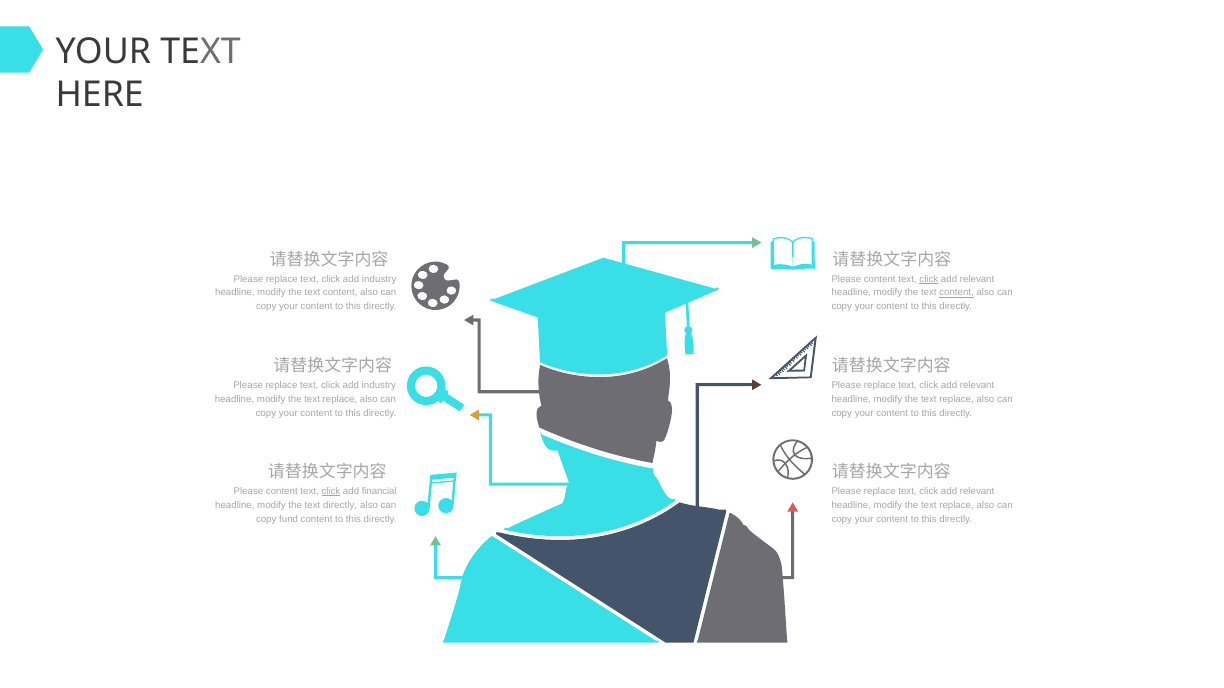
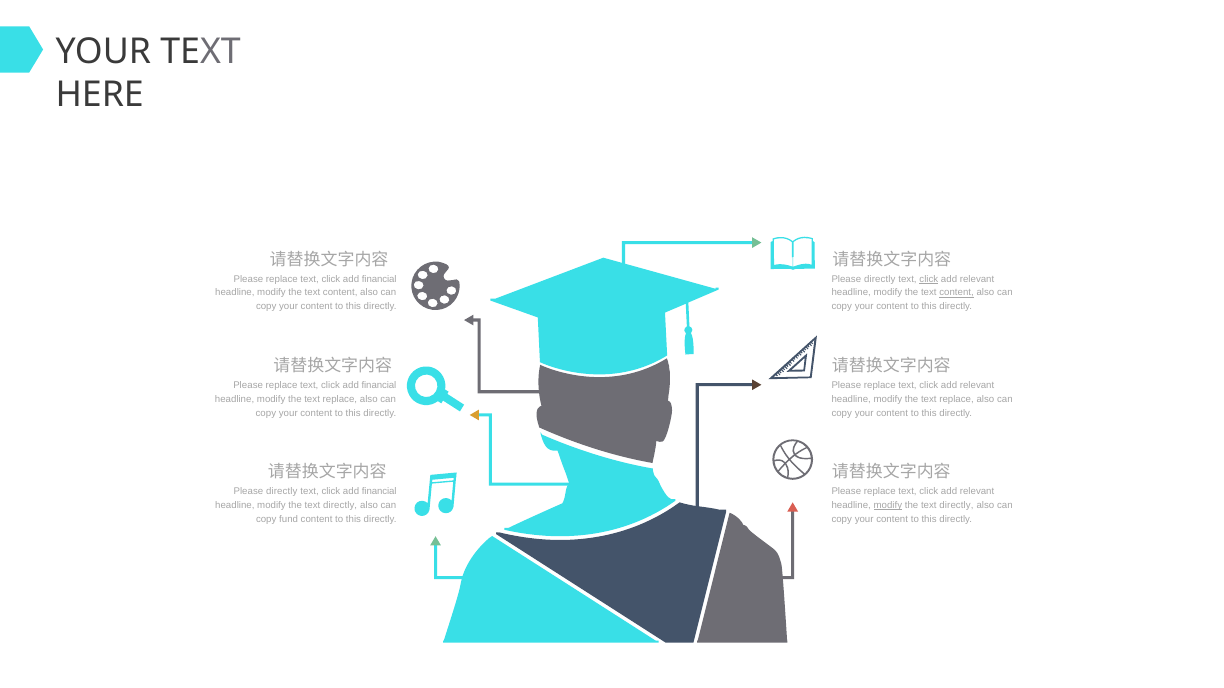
industry at (379, 279): industry -> financial
content at (880, 279): content -> directly
industry at (379, 385): industry -> financial
content at (282, 492): content -> directly
click at (331, 492) underline: present -> none
modify at (888, 506) underline: none -> present
replace at (957, 506): replace -> directly
